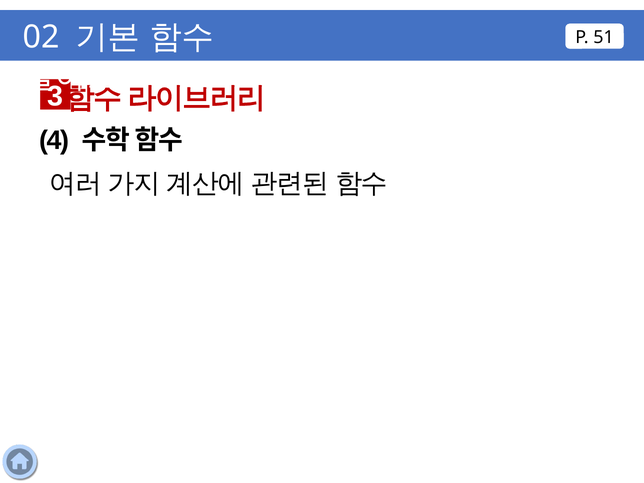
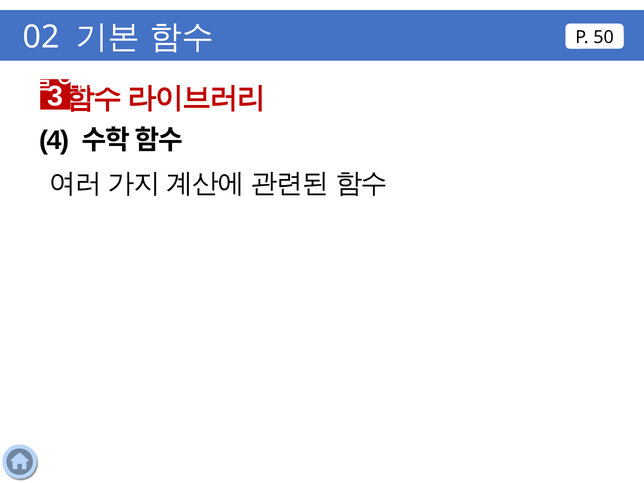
51: 51 -> 50
